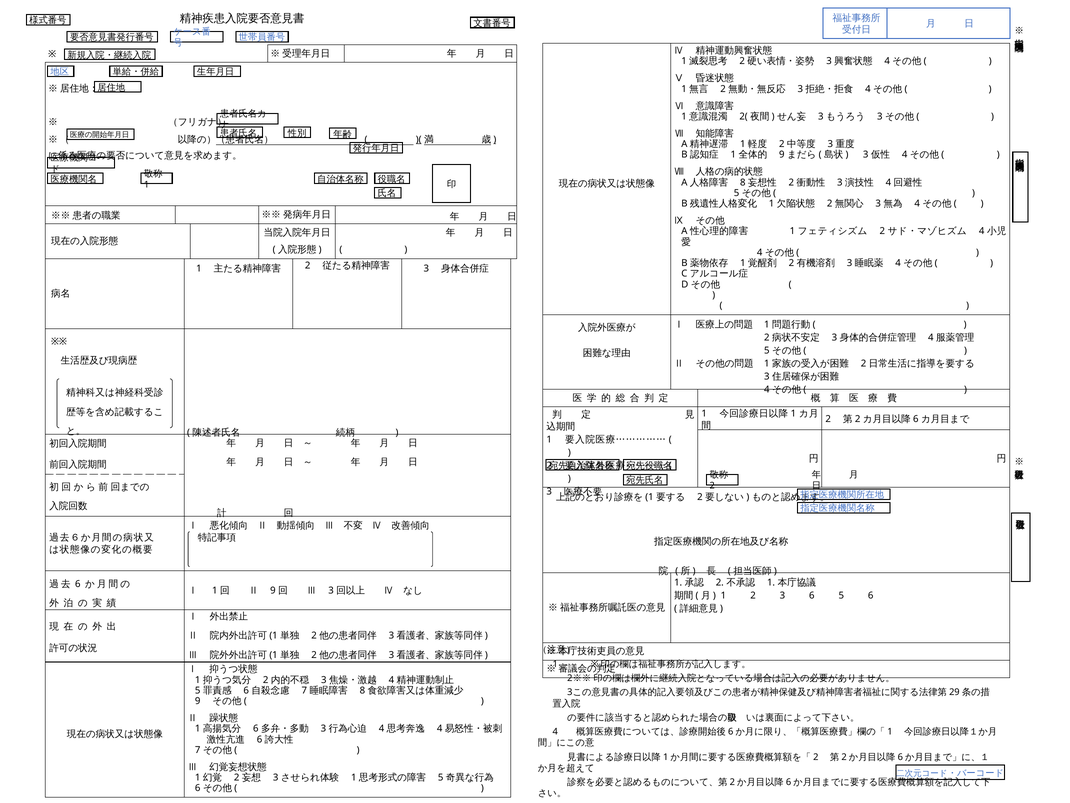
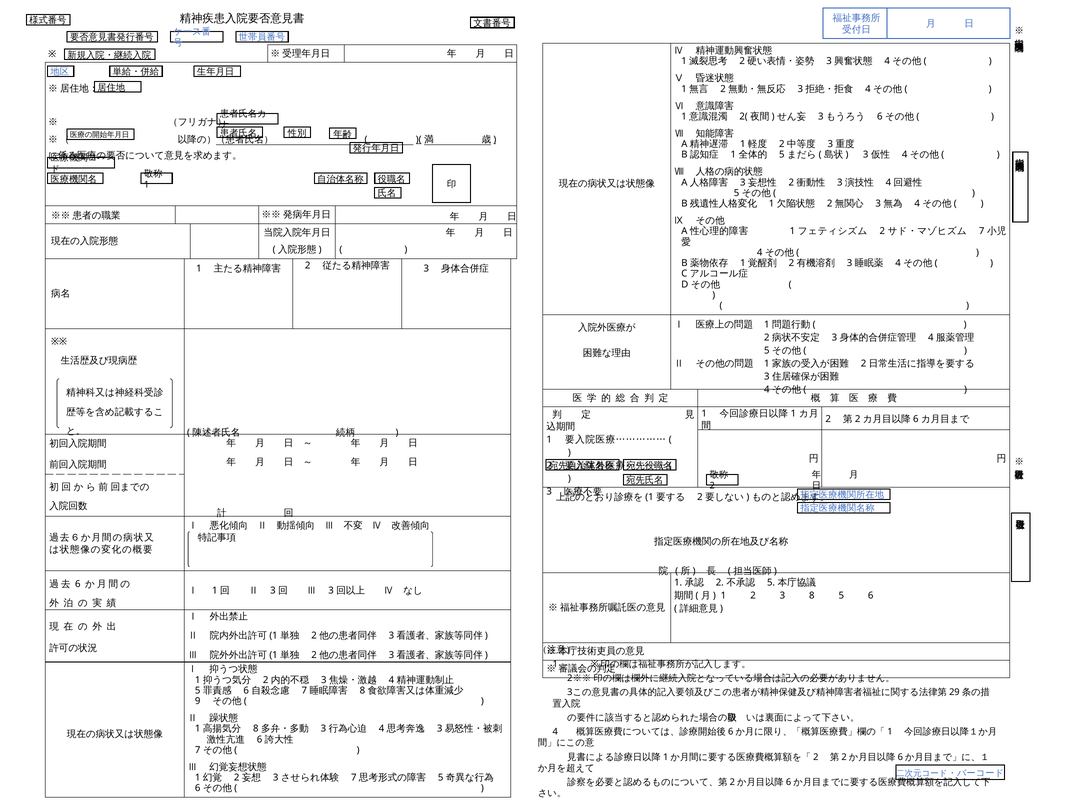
3 at (880, 116): 3 -> 6
9 at (782, 155): 9 -> 5
8 at (743, 182): 8 -> 3
4 at (982, 231): 4 -> 7
1 at (771, 582): 1 -> 5
Ⅱ 9: 9 -> 3
3 6: 6 -> 8
6 at (256, 728): 6 -> 8
4 at (440, 728): 4 -> 3
1 at (354, 777): 1 -> 7
